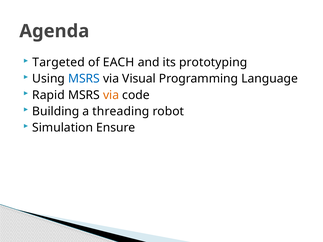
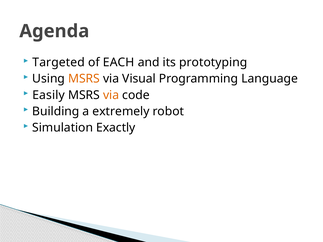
MSRS at (84, 79) colour: blue -> orange
Rapid: Rapid -> Easily
threading: threading -> extremely
Ensure: Ensure -> Exactly
